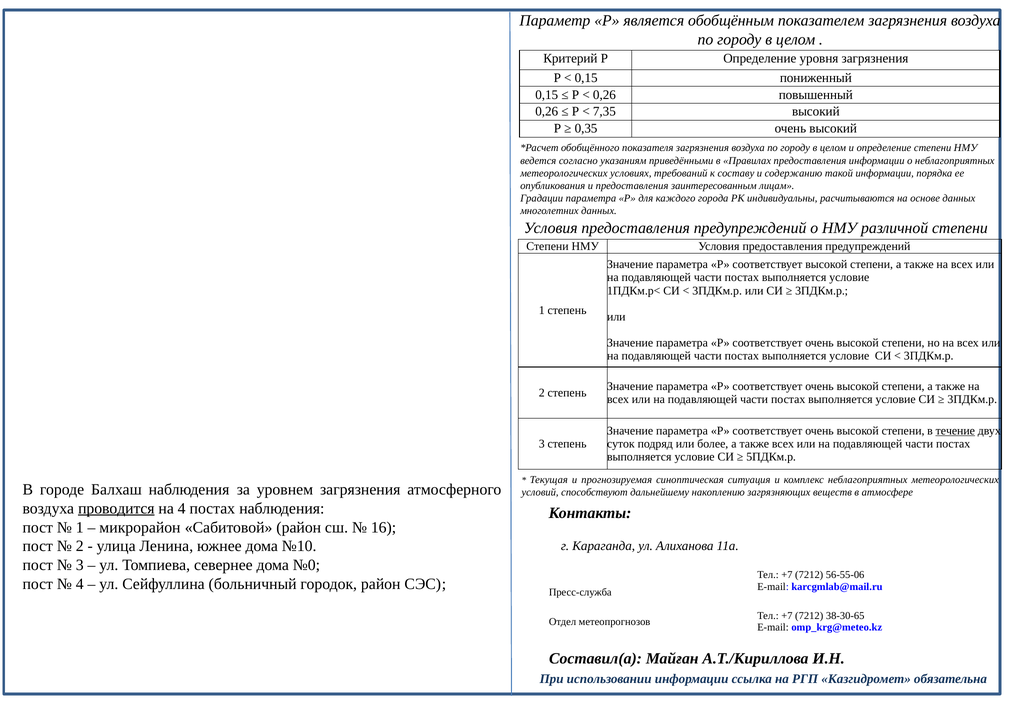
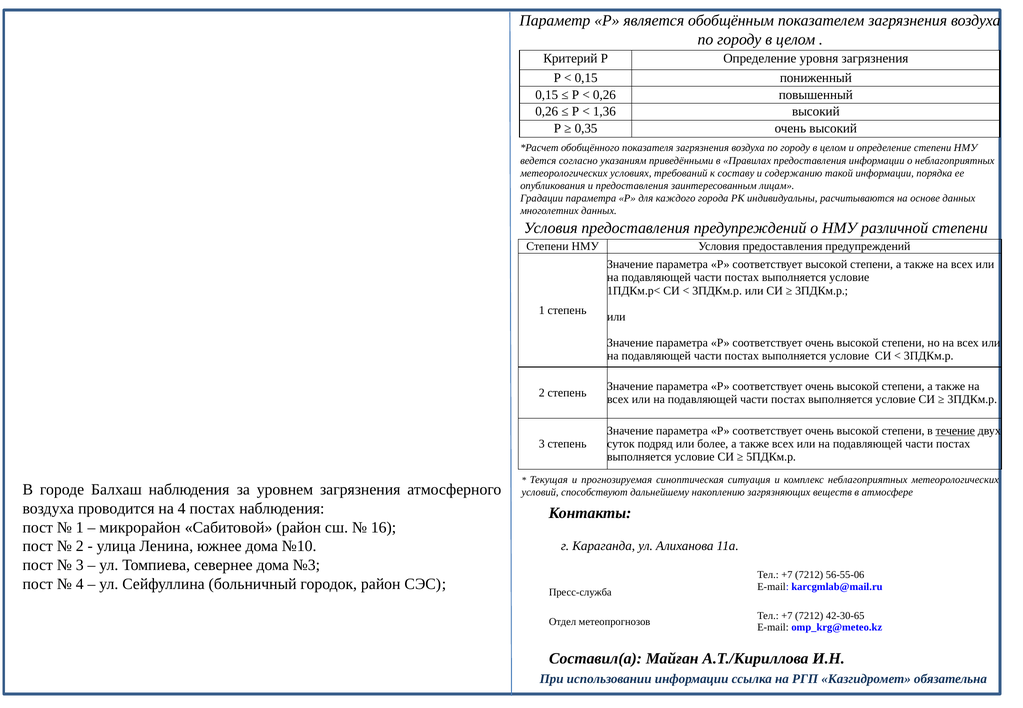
7,35: 7,35 -> 1,36
проводится underline: present -> none
№0: №0 -> №3
38-30-65: 38-30-65 -> 42-30-65
